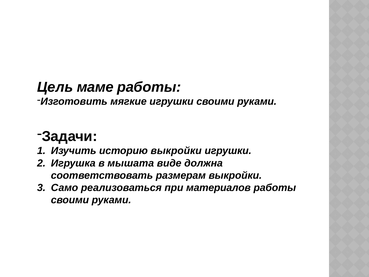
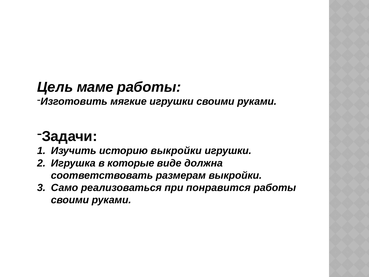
мышата: мышата -> которые
материалов: материалов -> понравится
